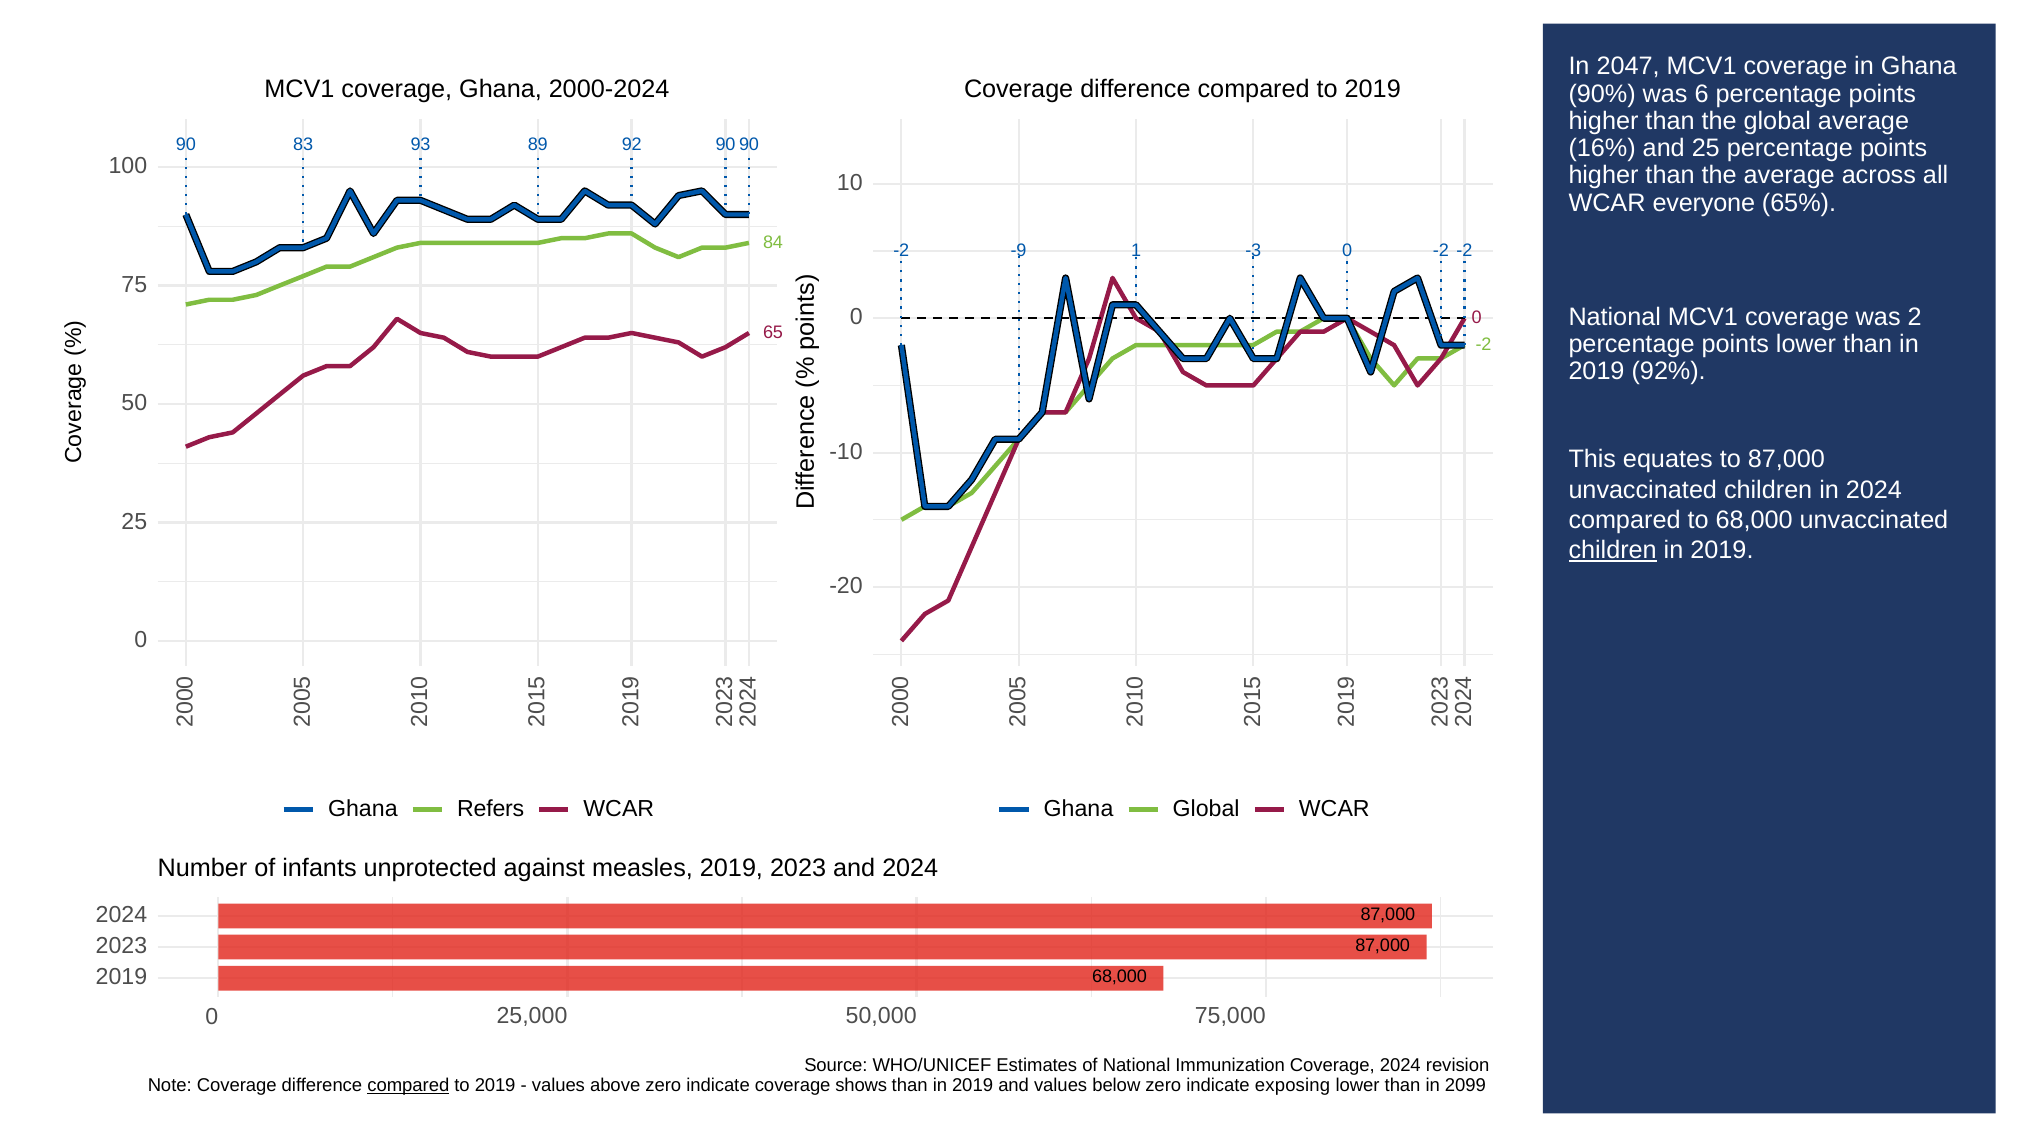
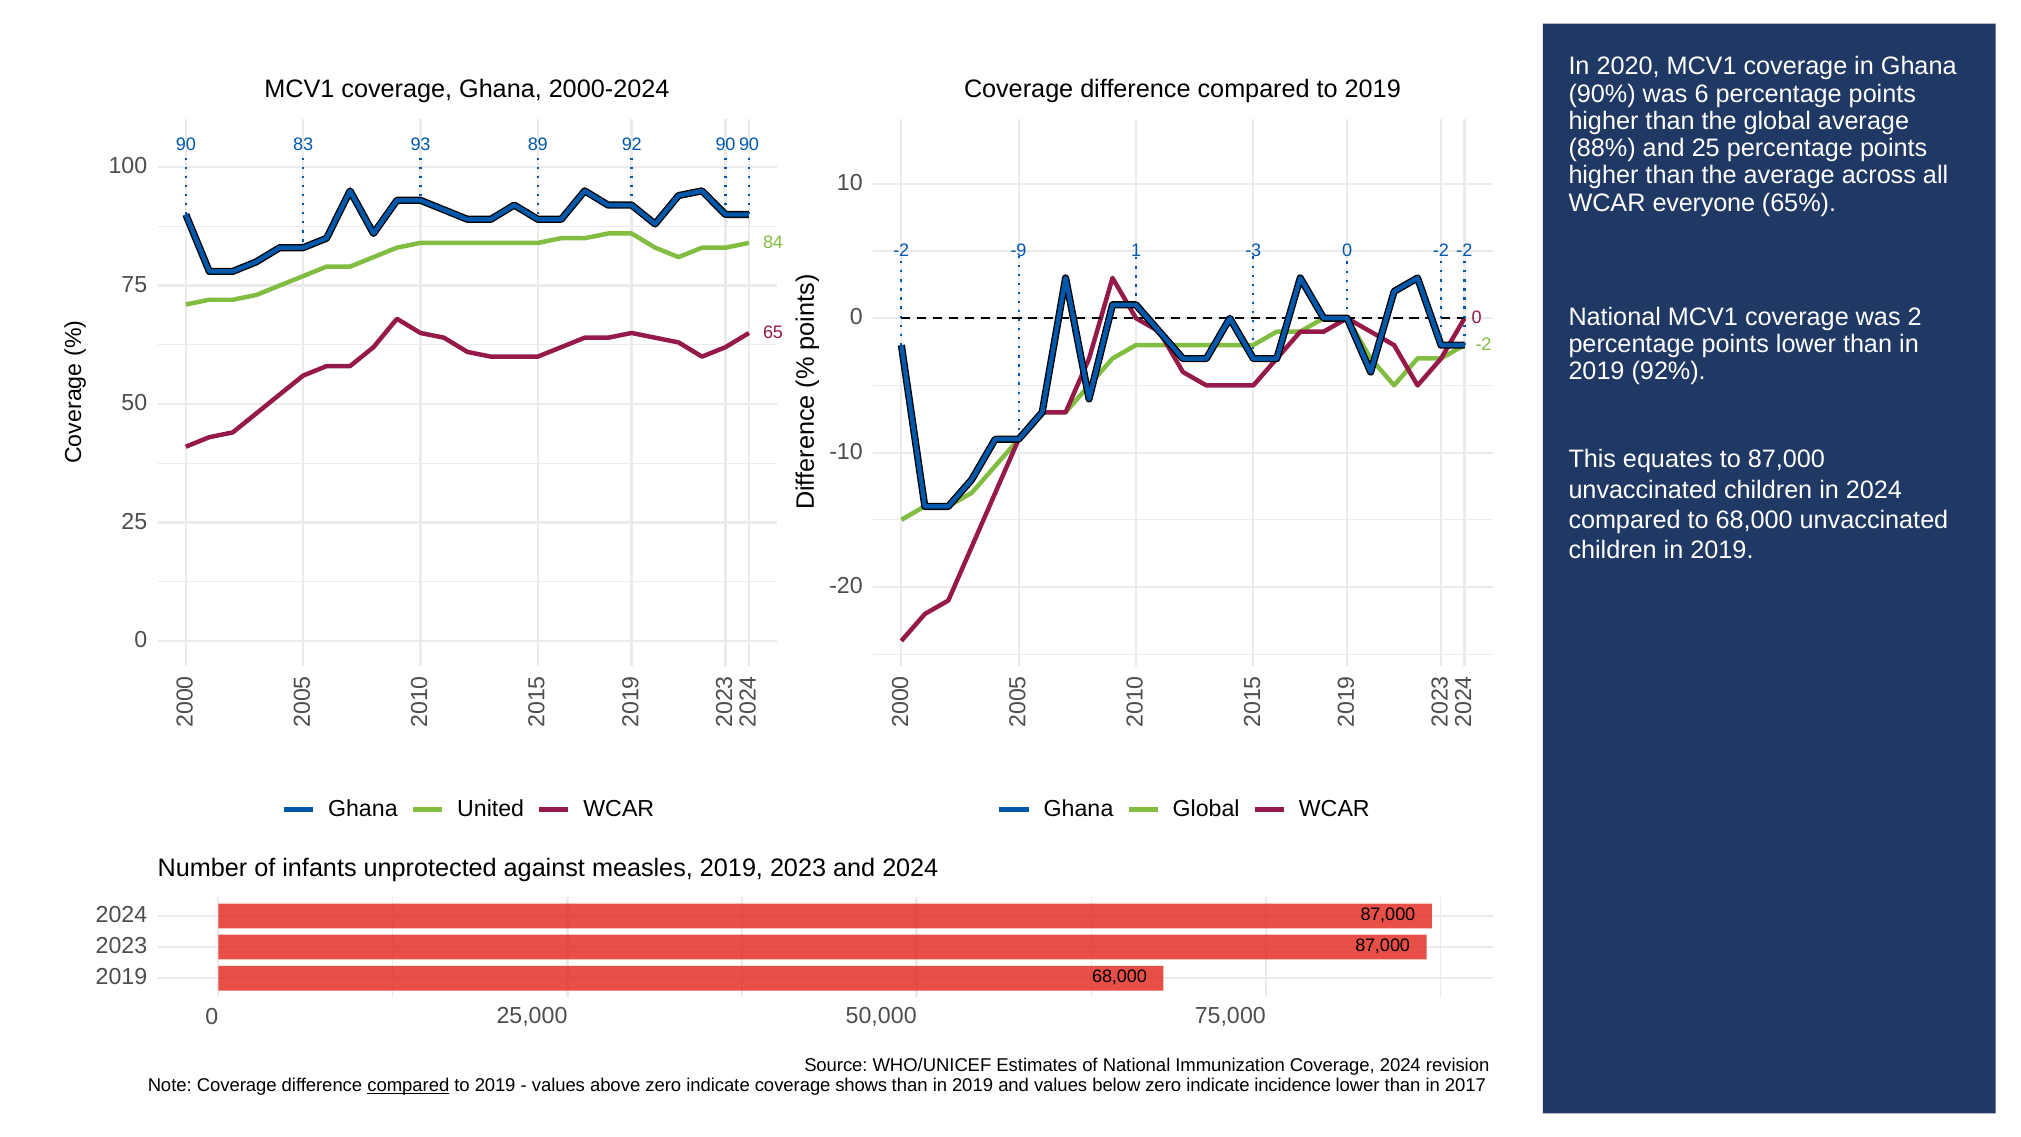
2047: 2047 -> 2020
16%: 16% -> 88%
children at (1613, 550) underline: present -> none
Refers: Refers -> United
exposing: exposing -> incidence
2099: 2099 -> 2017
